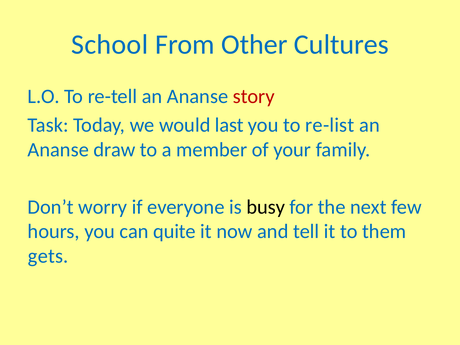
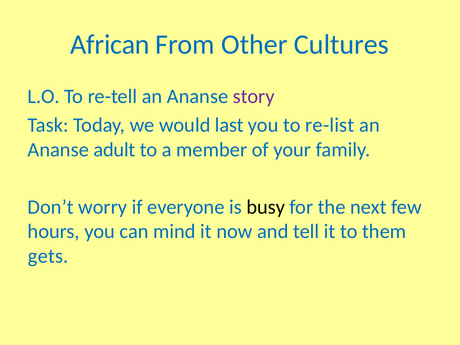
School: School -> African
story colour: red -> purple
draw: draw -> adult
quite: quite -> mind
